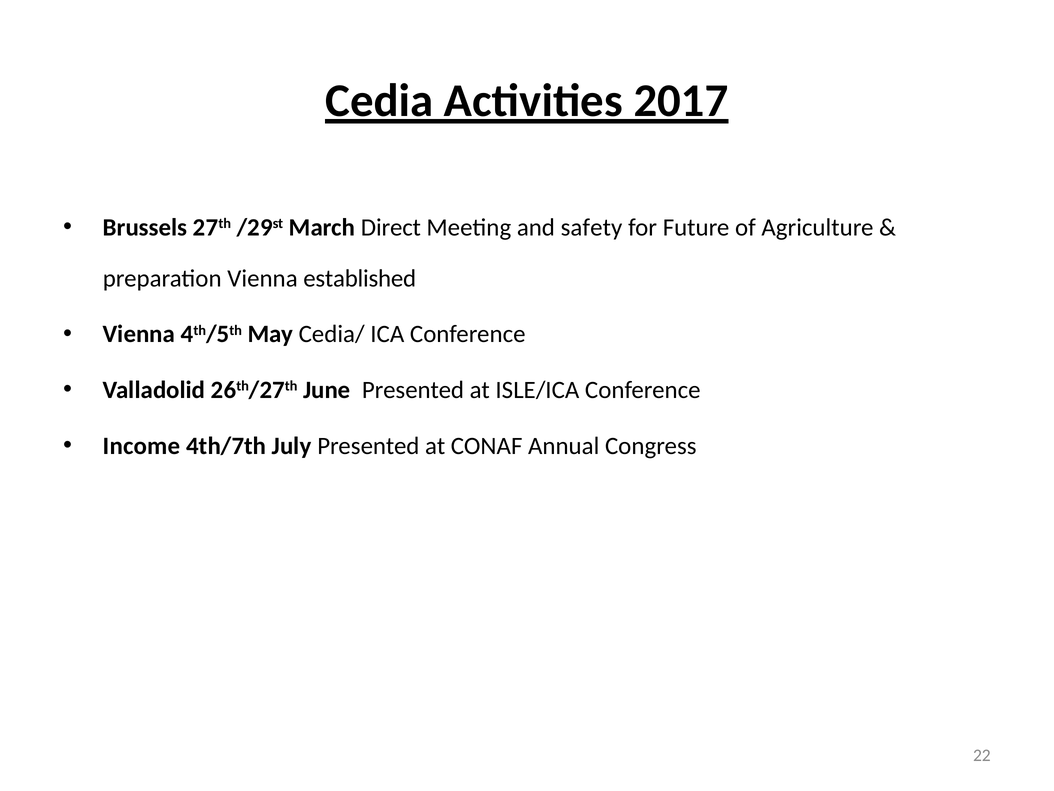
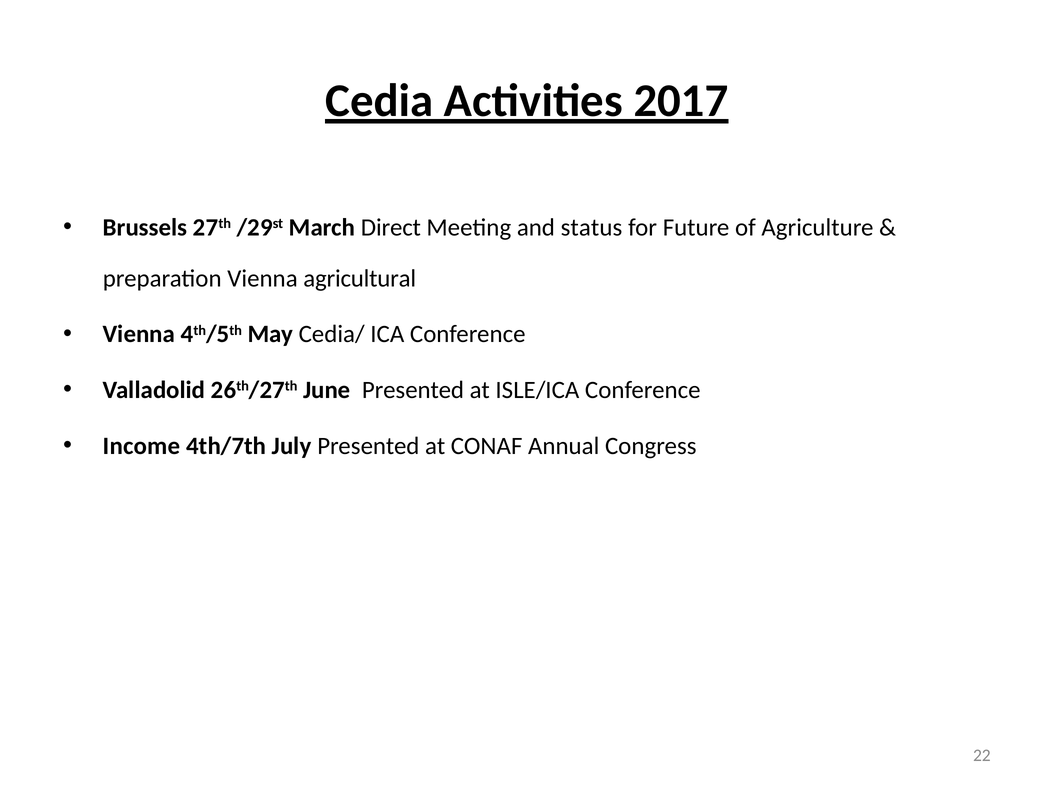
safety: safety -> status
established: established -> agricultural
